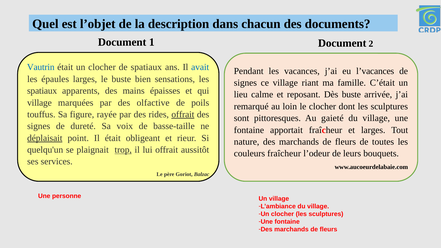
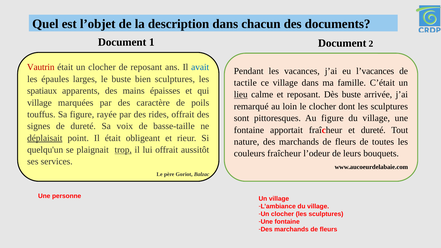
Vautrin colour: blue -> red
de spatiaux: spatiaux -> reposant
bien sensations: sensations -> sculptures
signes at (245, 83): signes -> tactile
village riant: riant -> dans
lieu underline: none -> present
olfactive: olfactive -> caractère
offrait at (183, 114) underline: present -> none
Au gaieté: gaieté -> figure
et larges: larges -> dureté
